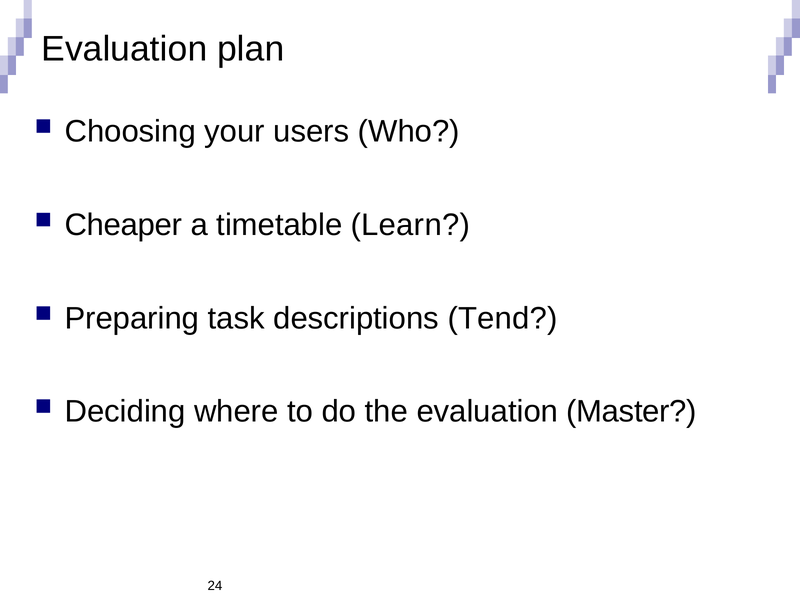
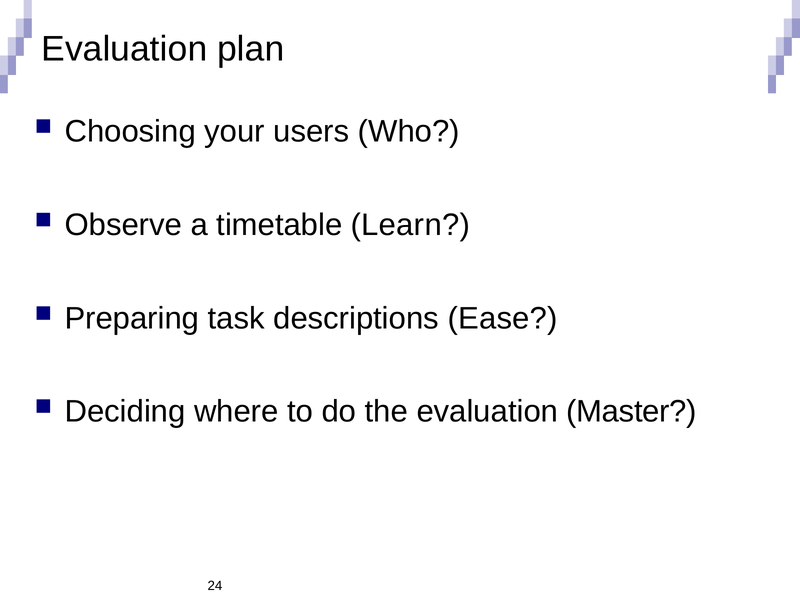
Cheaper: Cheaper -> Observe
Tend: Tend -> Ease
